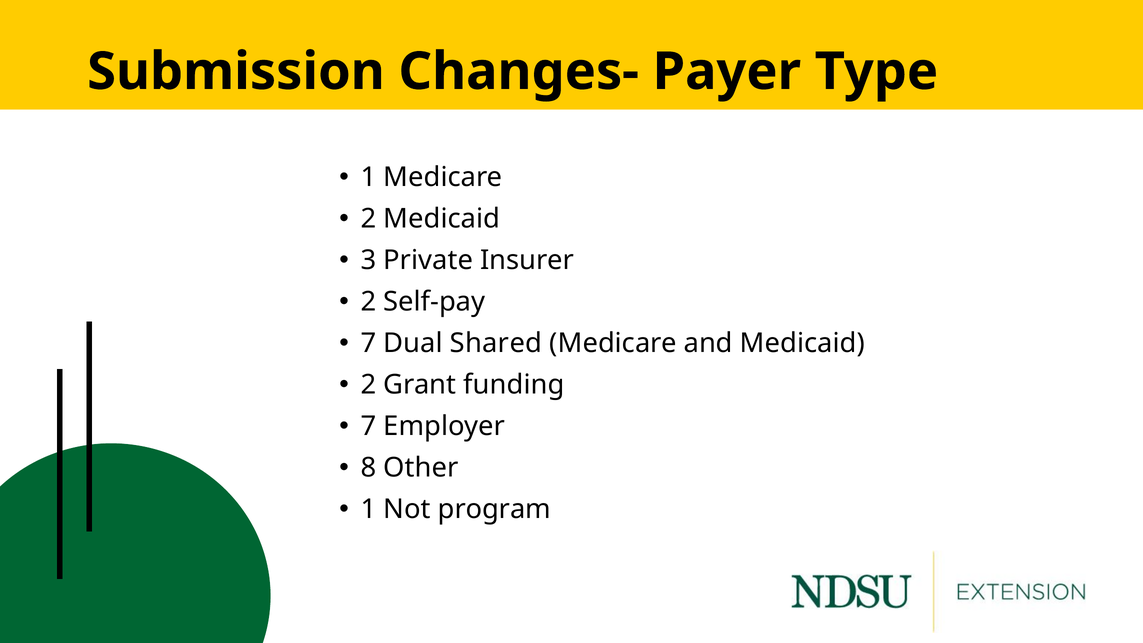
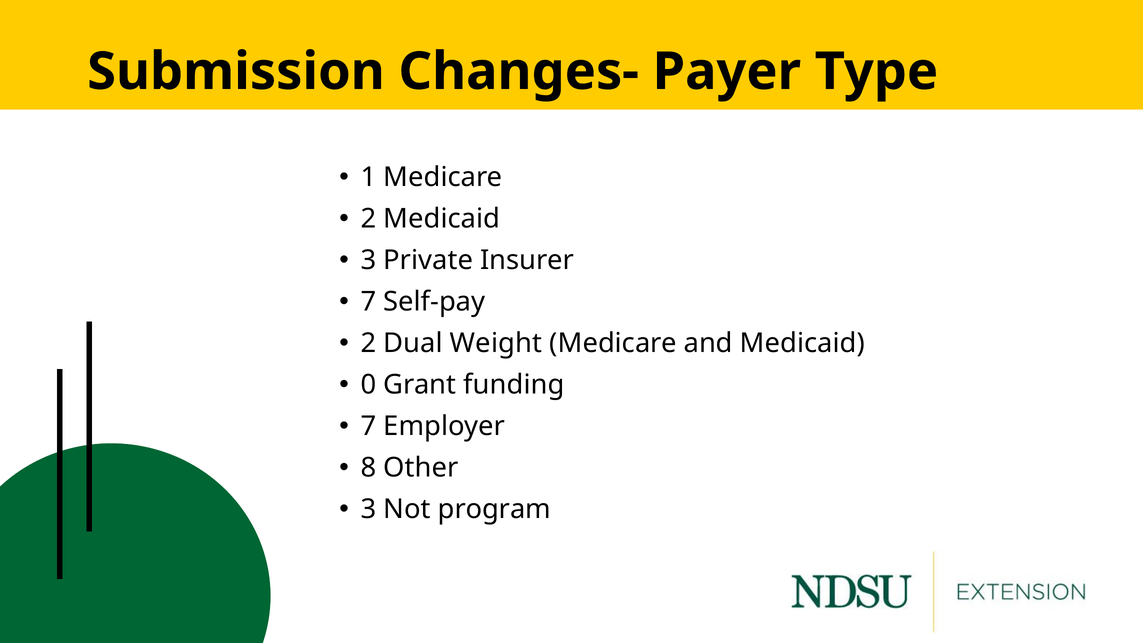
2 at (369, 302): 2 -> 7
7 at (369, 343): 7 -> 2
Shared: Shared -> Weight
2 at (369, 385): 2 -> 0
1 at (369, 509): 1 -> 3
